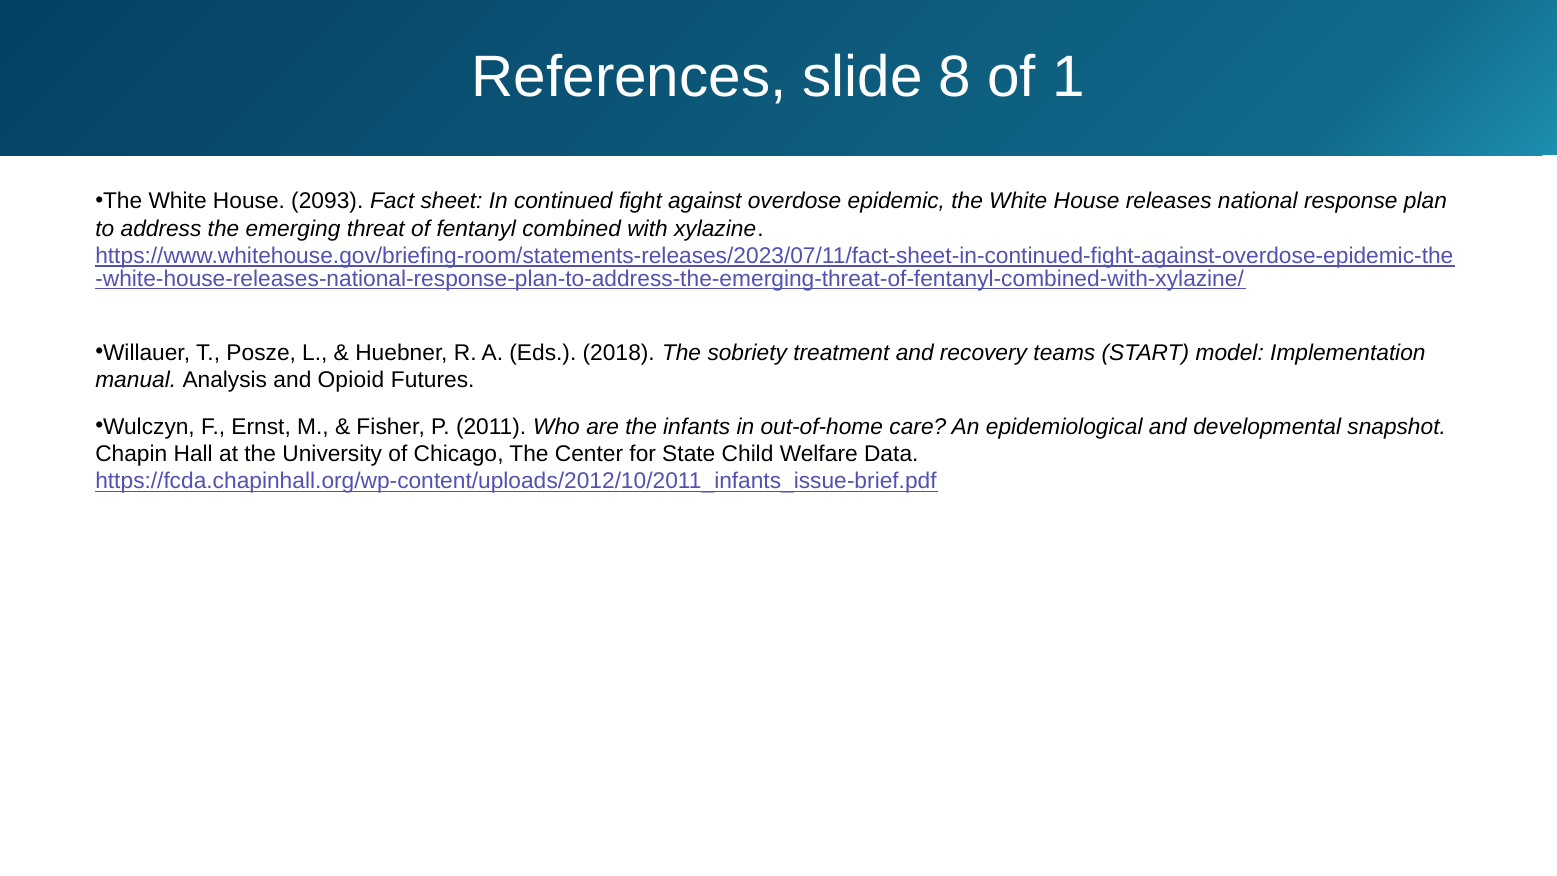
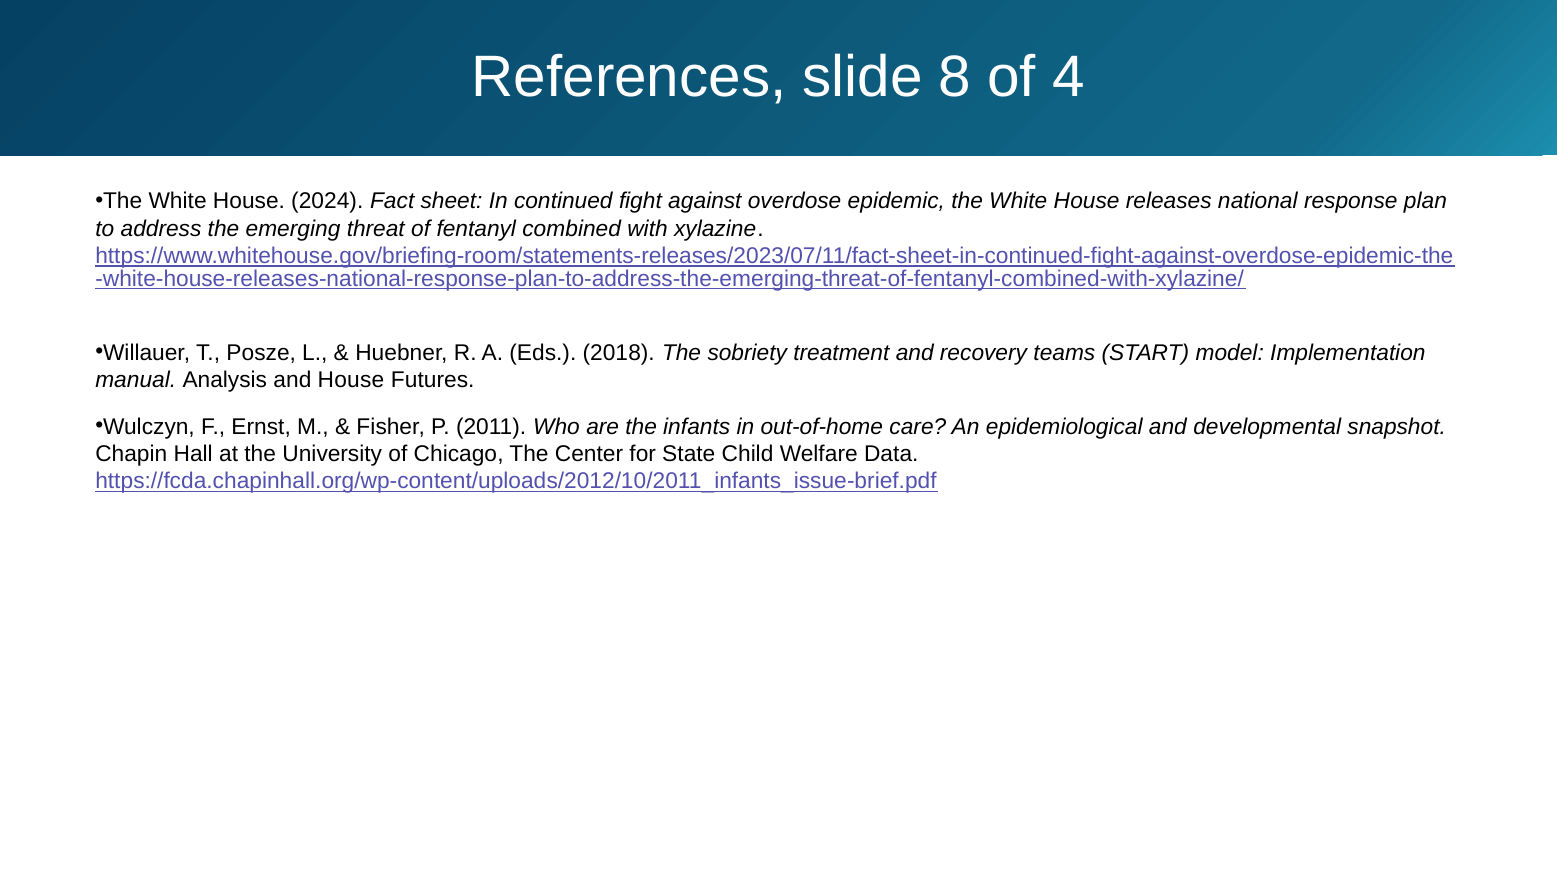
1: 1 -> 4
2093: 2093 -> 2024
and Opioid: Opioid -> House
